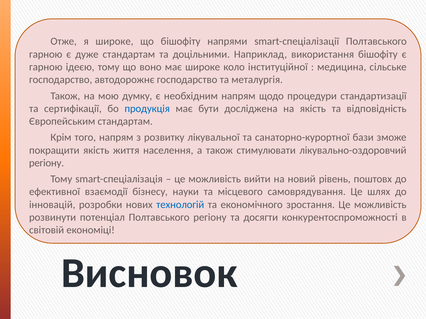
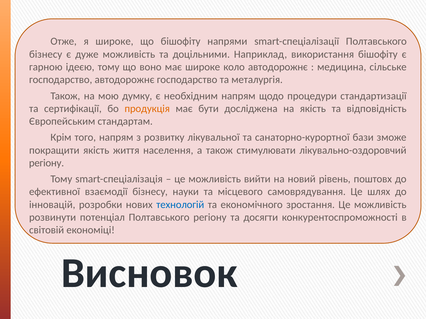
гарною at (46, 54): гарною -> бізнесу
дуже стандартам: стандартам -> можливість
коло інституційної: інституційної -> автодорожнє
продукція colour: blue -> orange
